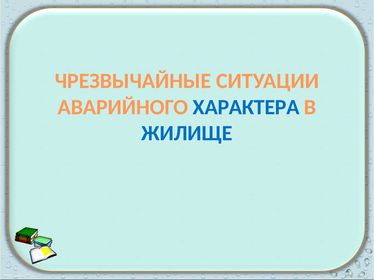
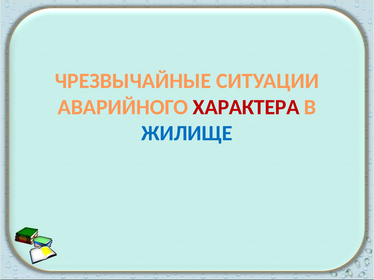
ХАРАКТЕРА colour: blue -> red
